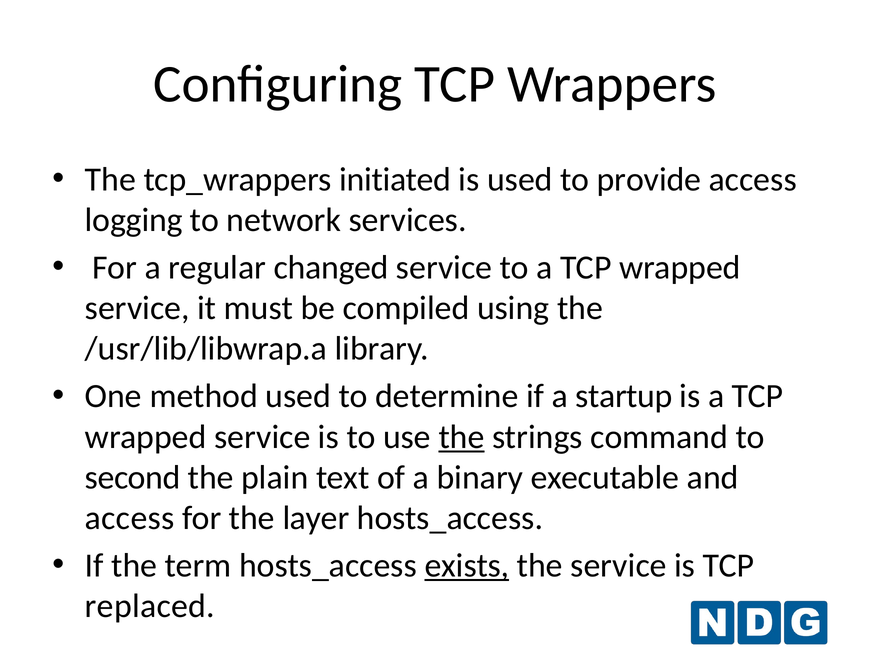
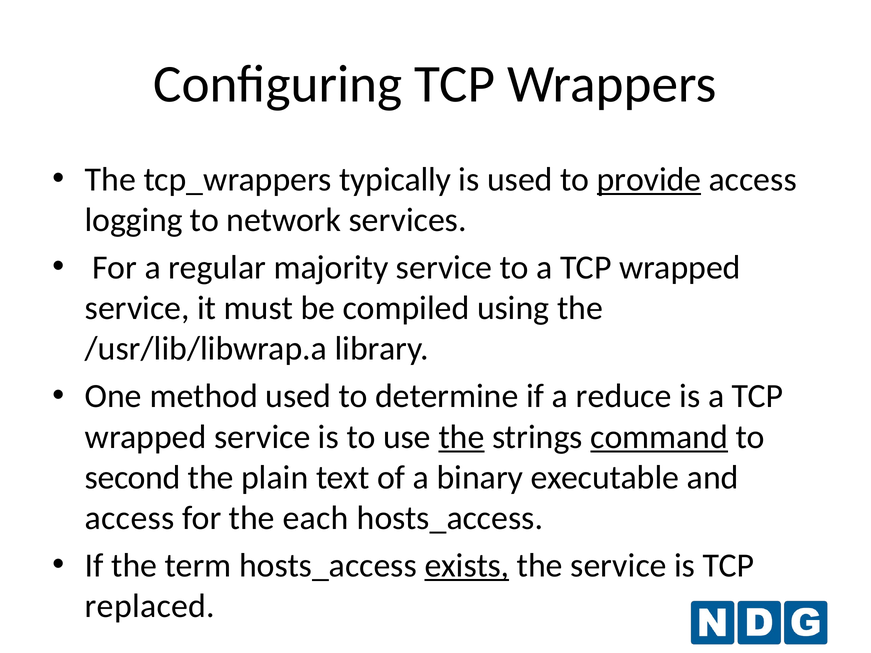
initiated: initiated -> typically
provide underline: none -> present
changed: changed -> majority
startup: startup -> reduce
command underline: none -> present
layer: layer -> each
